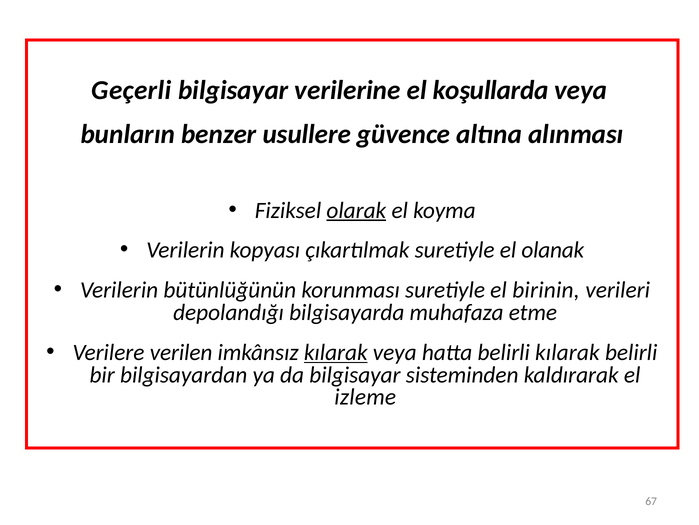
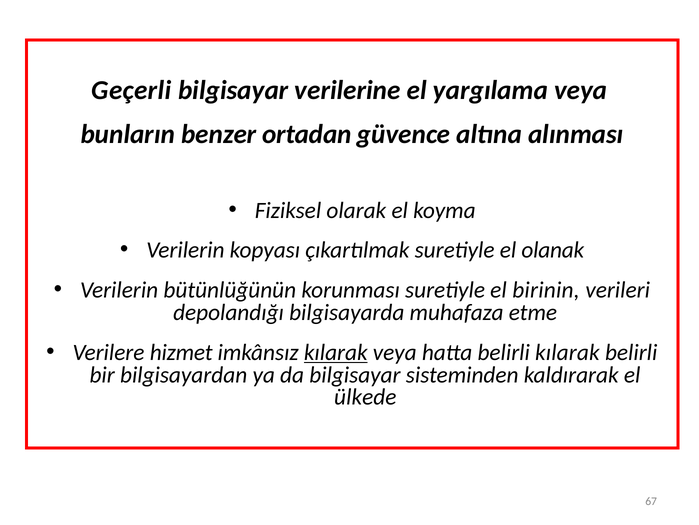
koşullarda: koşullarda -> yargılama
usullere: usullere -> ortadan
olarak underline: present -> none
verilen: verilen -> hizmet
izleme: izleme -> ülkede
